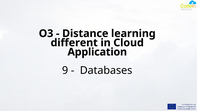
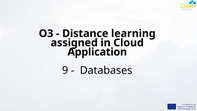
different: different -> assigned
